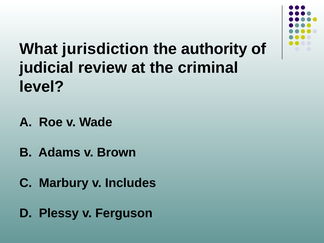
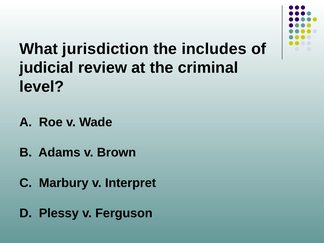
authority: authority -> includes
Includes: Includes -> Interpret
